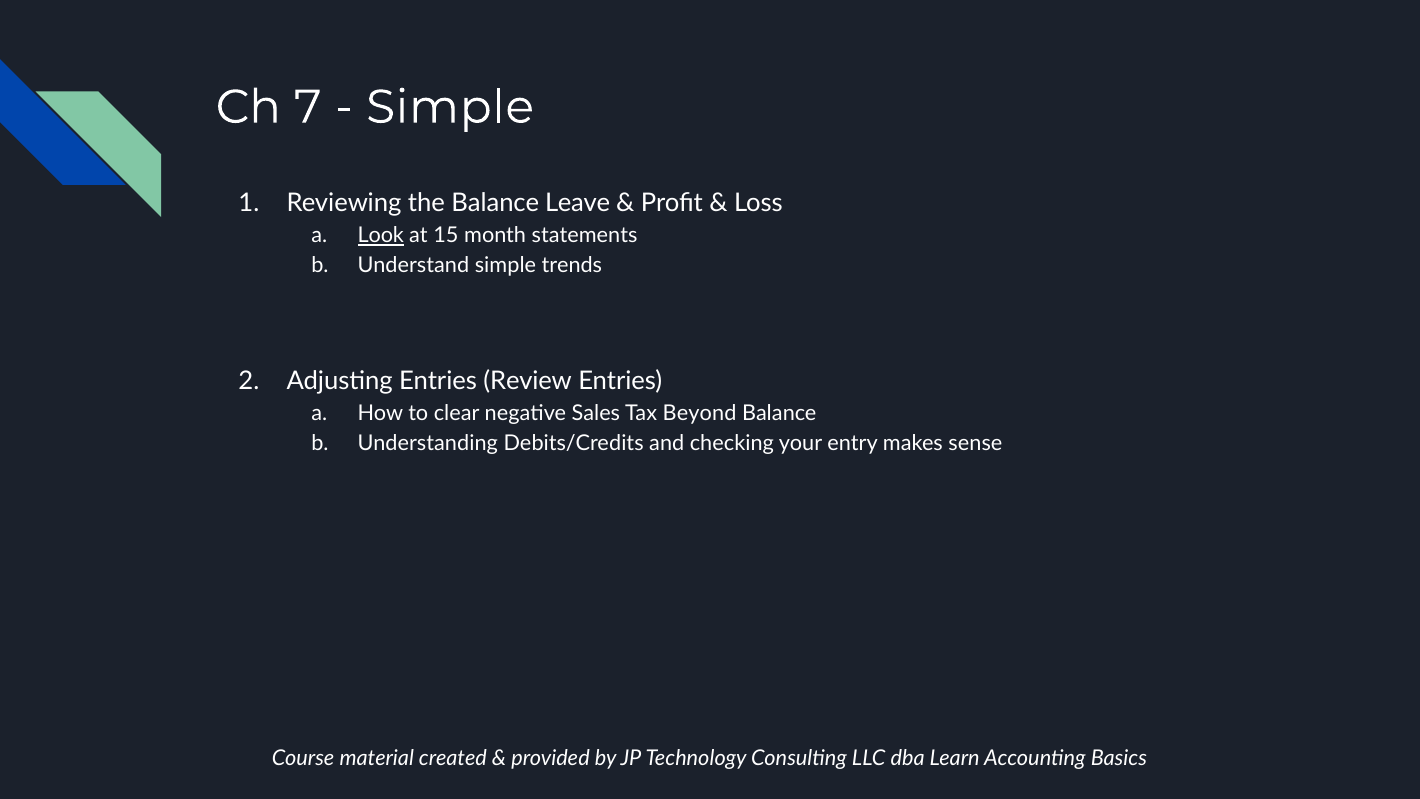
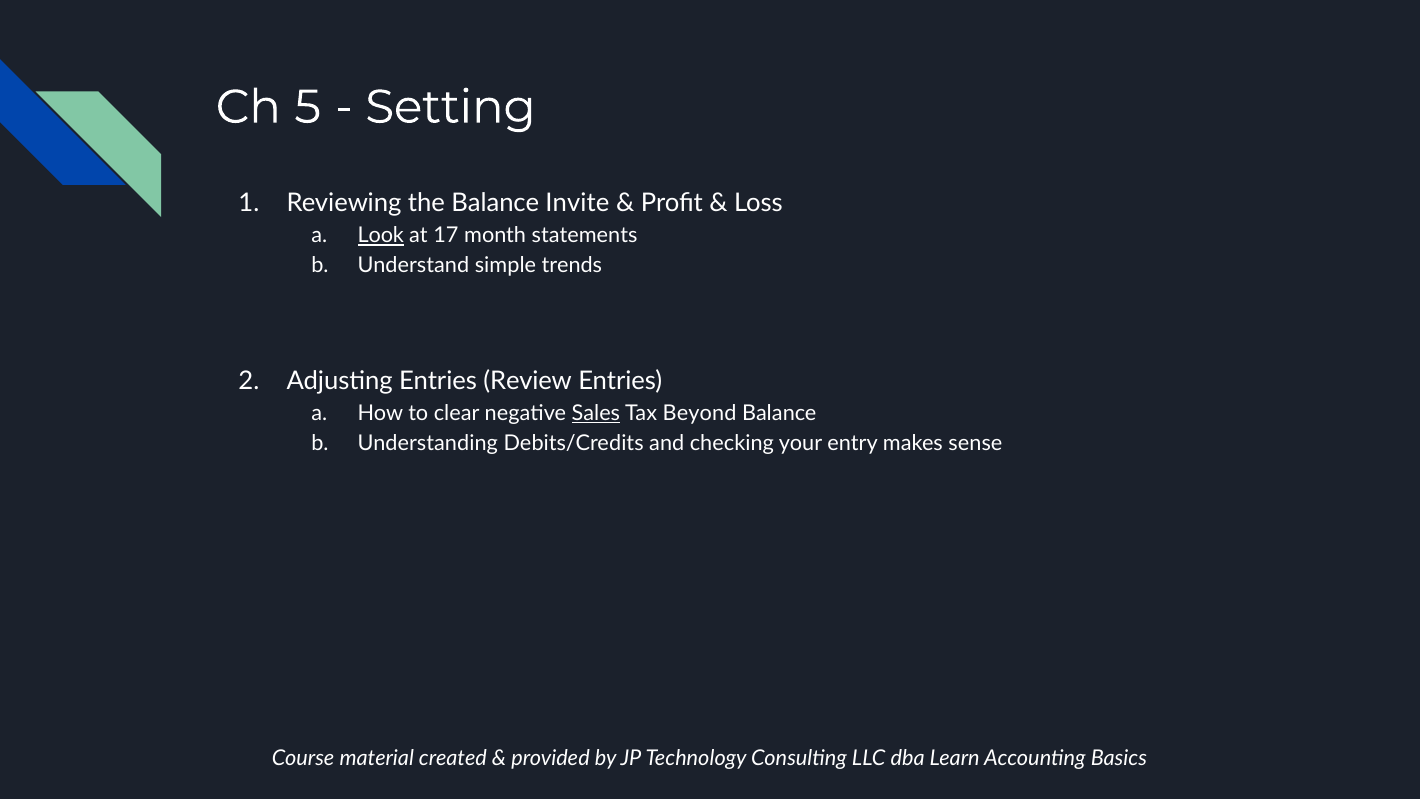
7: 7 -> 5
Simple at (450, 107): Simple -> Setting
Leave: Leave -> Invite
15: 15 -> 17
Sales underline: none -> present
